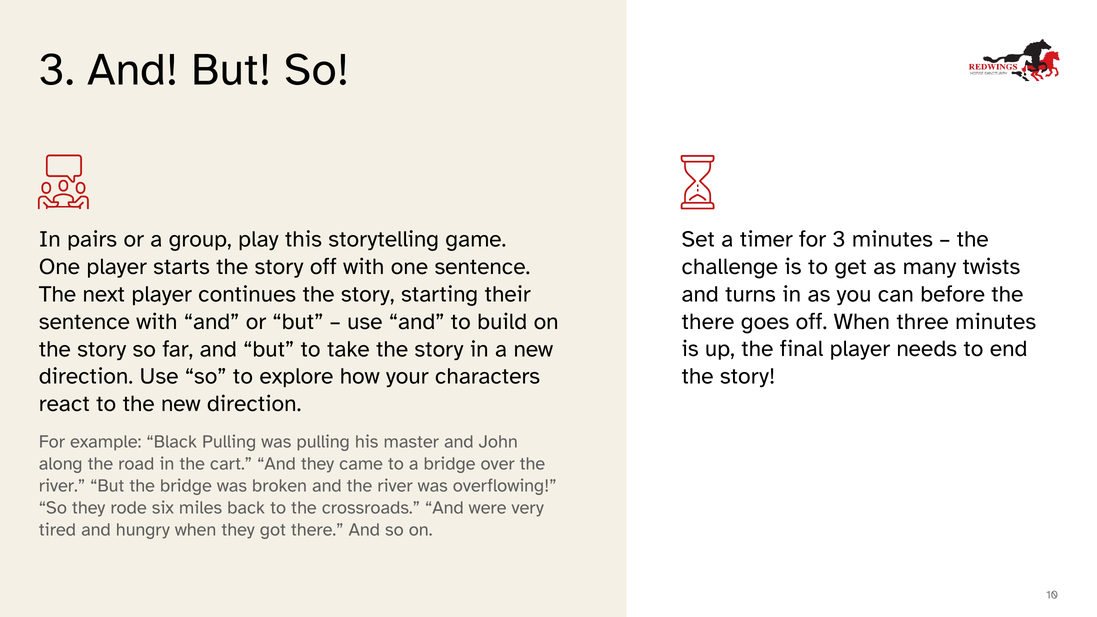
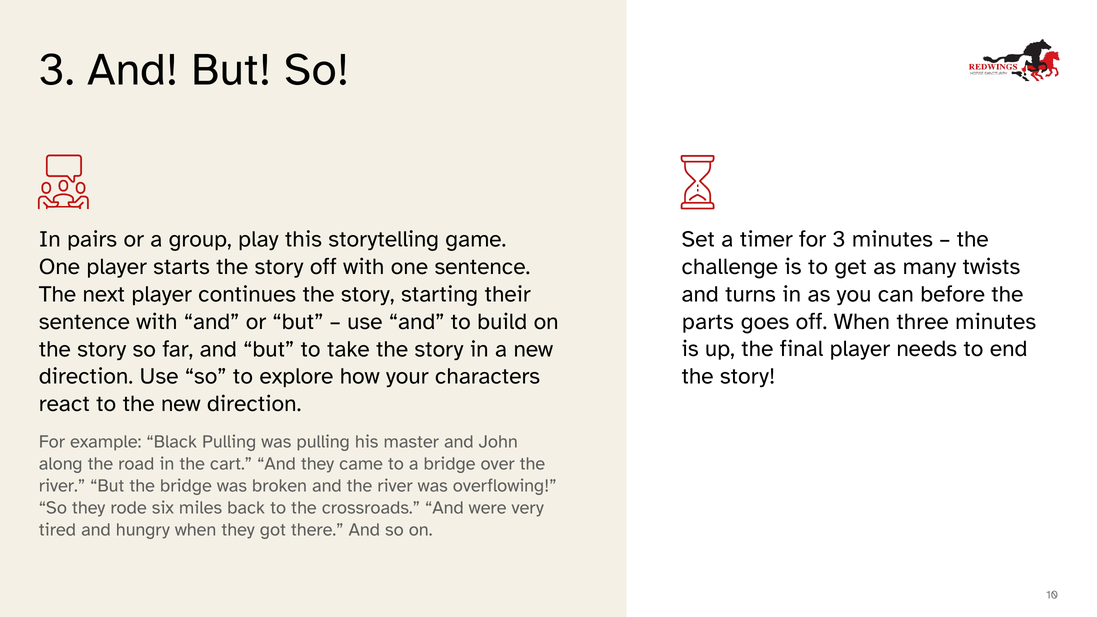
there at (708, 322): there -> parts
